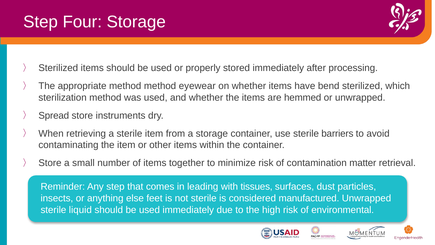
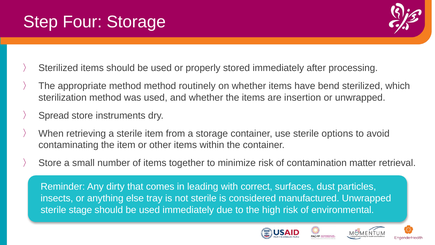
eyewear: eyewear -> routinely
hemmed: hemmed -> insertion
barriers: barriers -> options
Any step: step -> dirty
tissues: tissues -> correct
feet: feet -> tray
liquid: liquid -> stage
